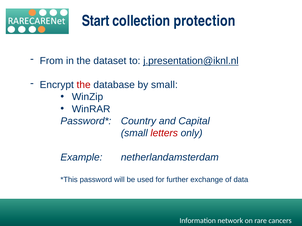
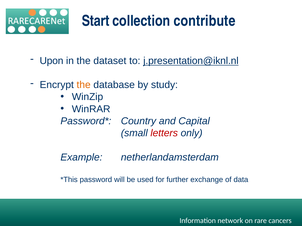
protection: protection -> contribute
From: From -> Upon
the at (84, 85) colour: red -> orange
by small: small -> study
